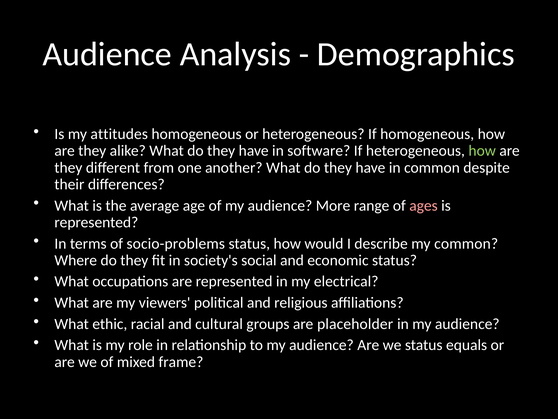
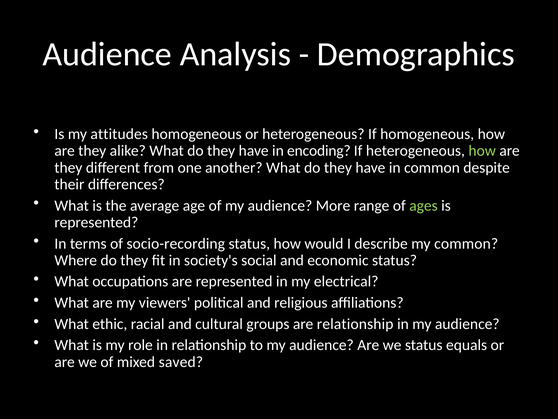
software: software -> encoding
ages colour: pink -> light green
socio-problems: socio-problems -> socio-recording
are placeholder: placeholder -> relationship
frame: frame -> saved
